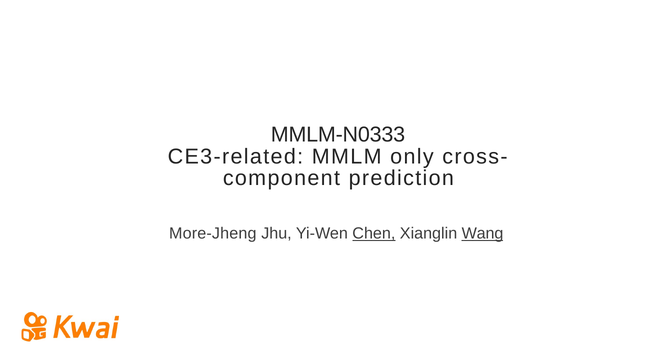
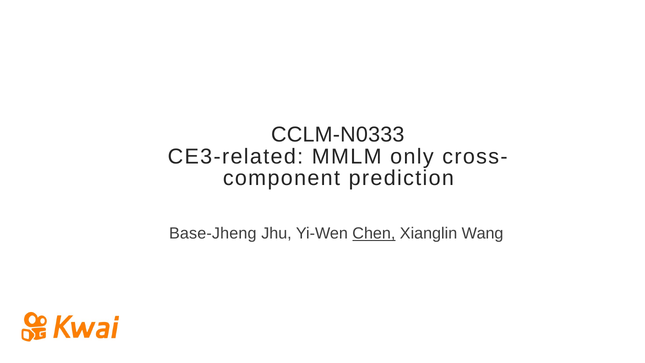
MMLM-N0333: MMLM-N0333 -> CCLM-N0333
More-Jheng: More-Jheng -> Base-Jheng
Wang underline: present -> none
